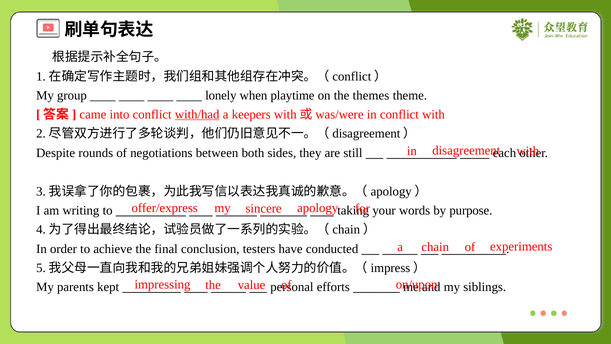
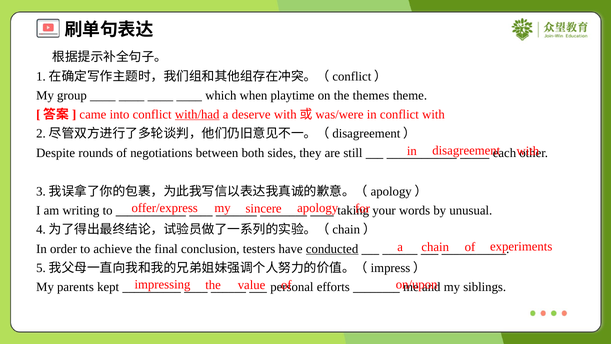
lonely: lonely -> which
keepers: keepers -> deserve
purpose: purpose -> unusual
conducted underline: none -> present
